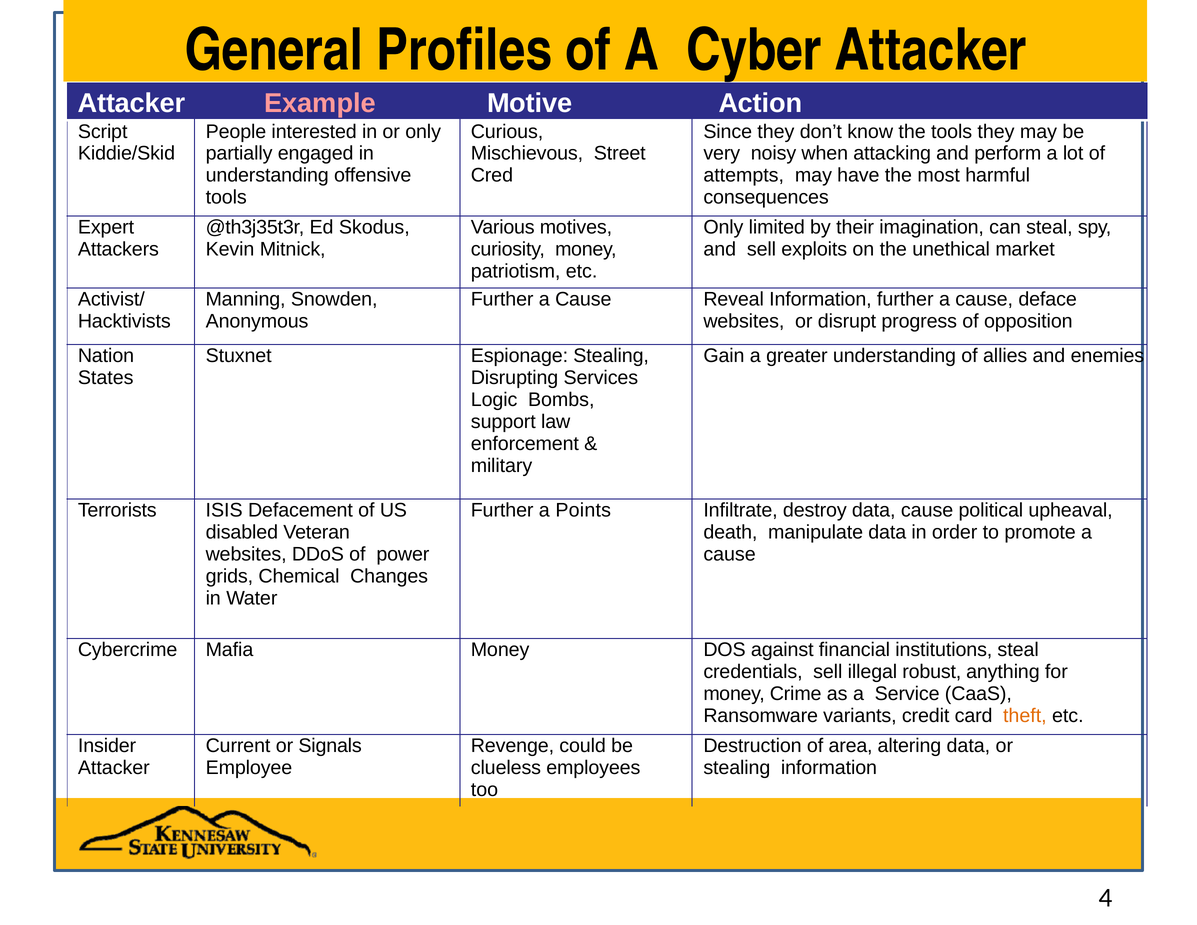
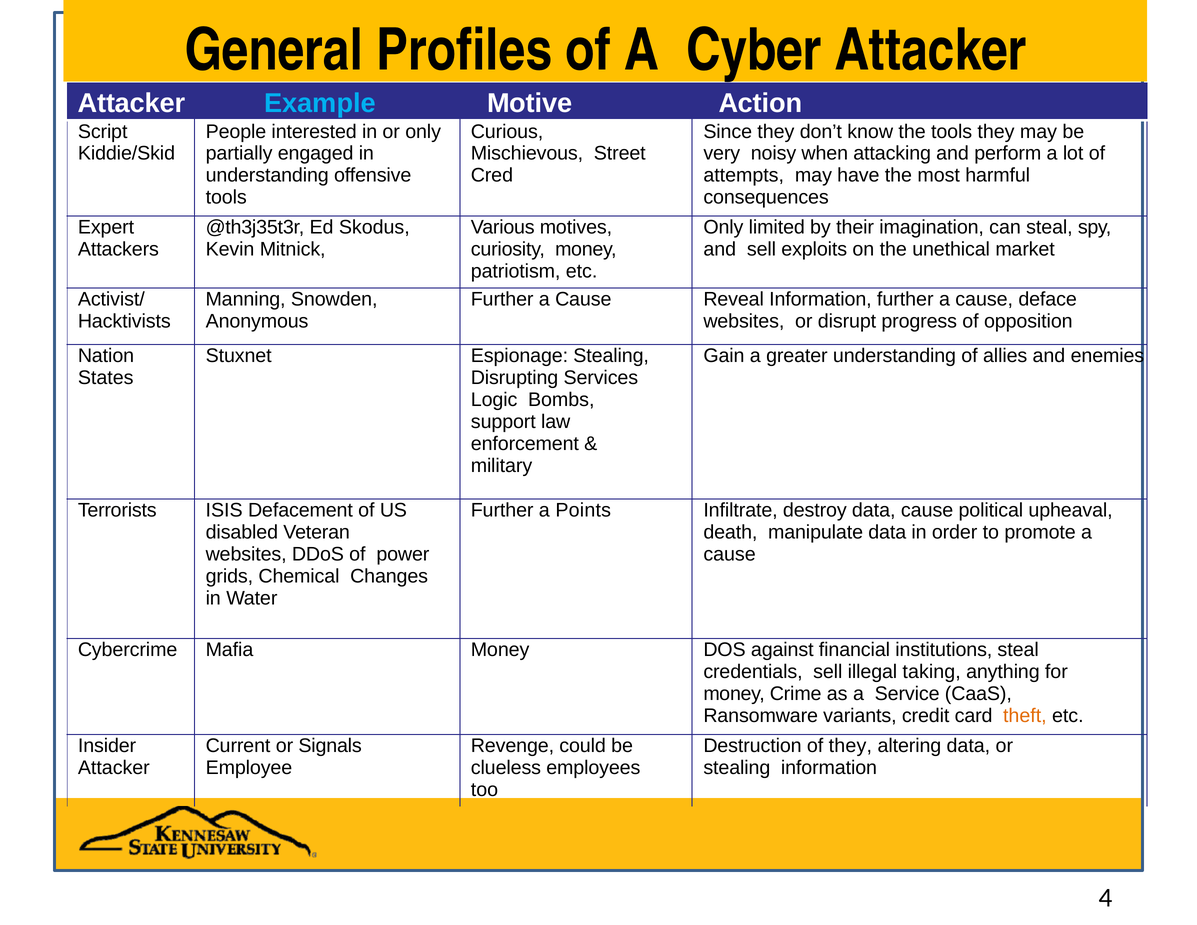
Example colour: pink -> light blue
robust: robust -> taking
of area: area -> they
